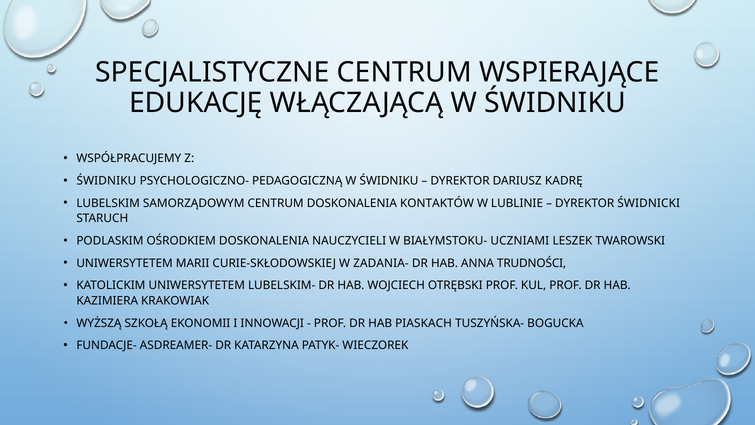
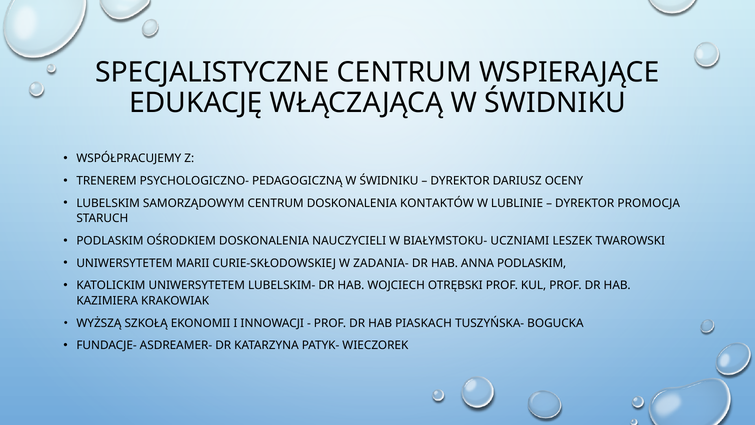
ŚWIDNIKU at (106, 181): ŚWIDNIKU -> TRENEREM
KADRĘ: KADRĘ -> OCENY
ŚWIDNICKI: ŚWIDNICKI -> PROMOCJA
ANNA TRUDNOŚCI: TRUDNOŚCI -> PODLASKIM
